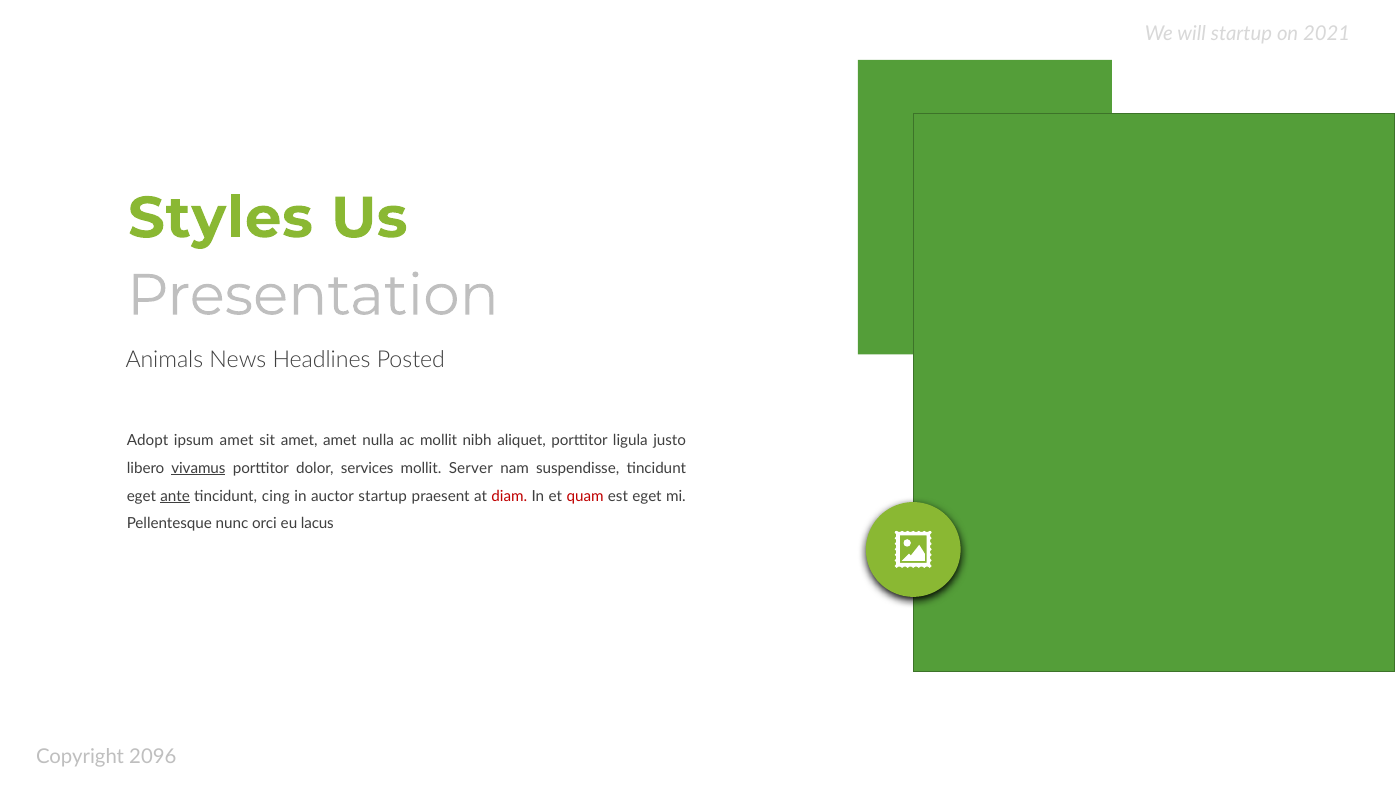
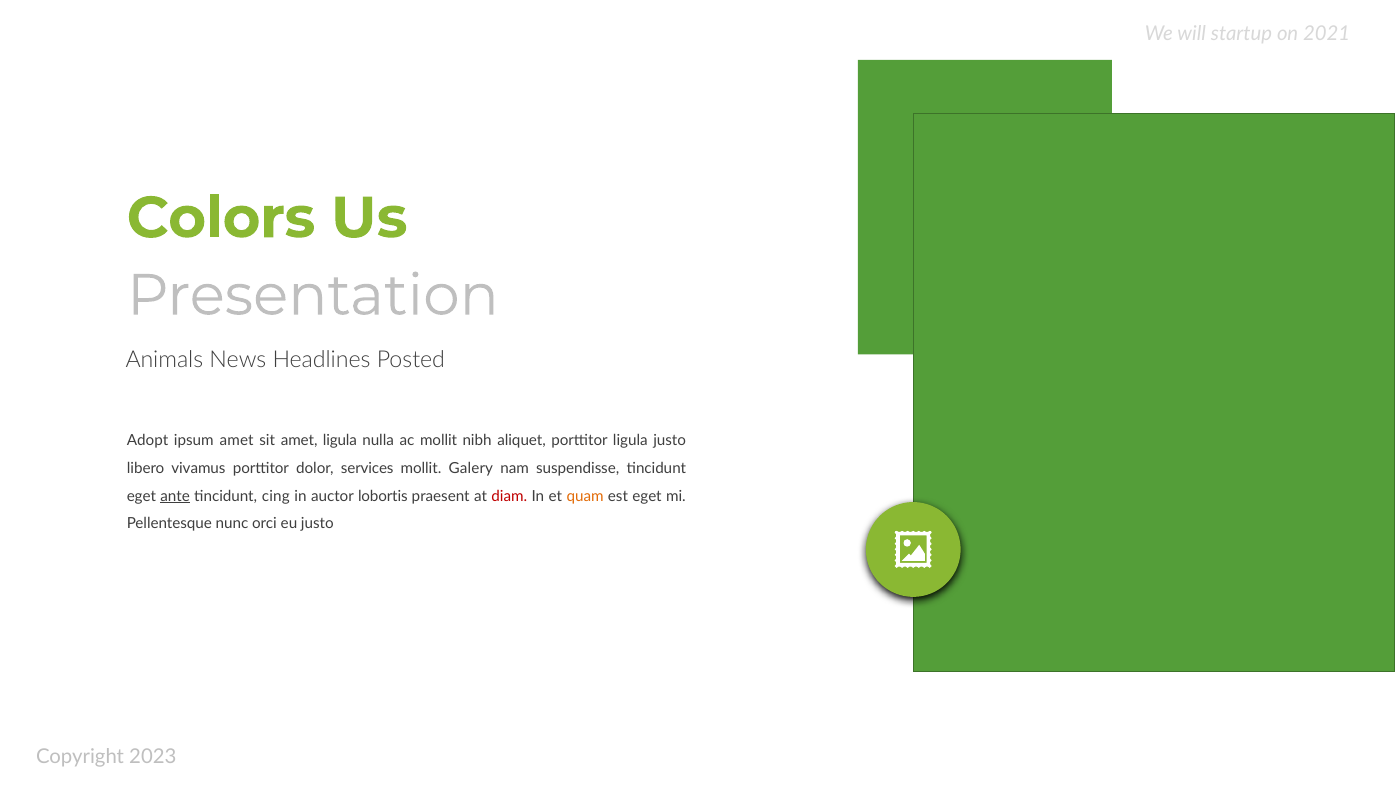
Styles: Styles -> Colors
amet amet: amet -> ligula
vivamus underline: present -> none
Server: Server -> Galery
auctor startup: startup -> lobortis
quam colour: red -> orange
eu lacus: lacus -> justo
2096: 2096 -> 2023
